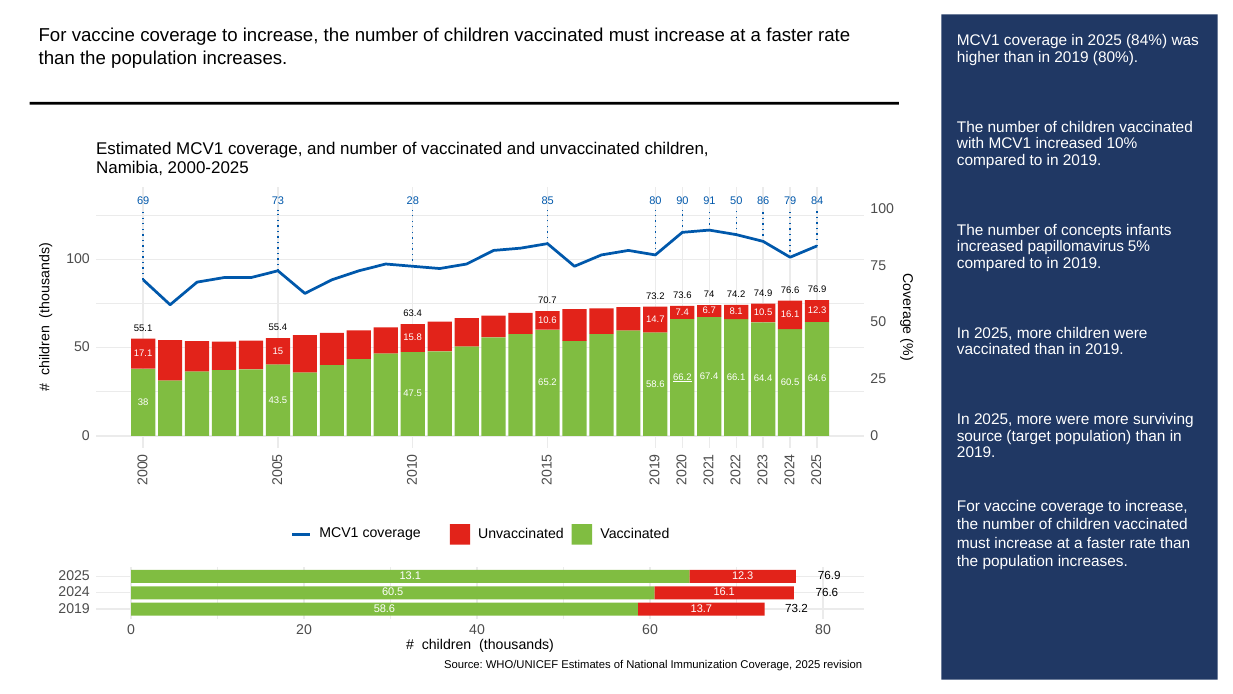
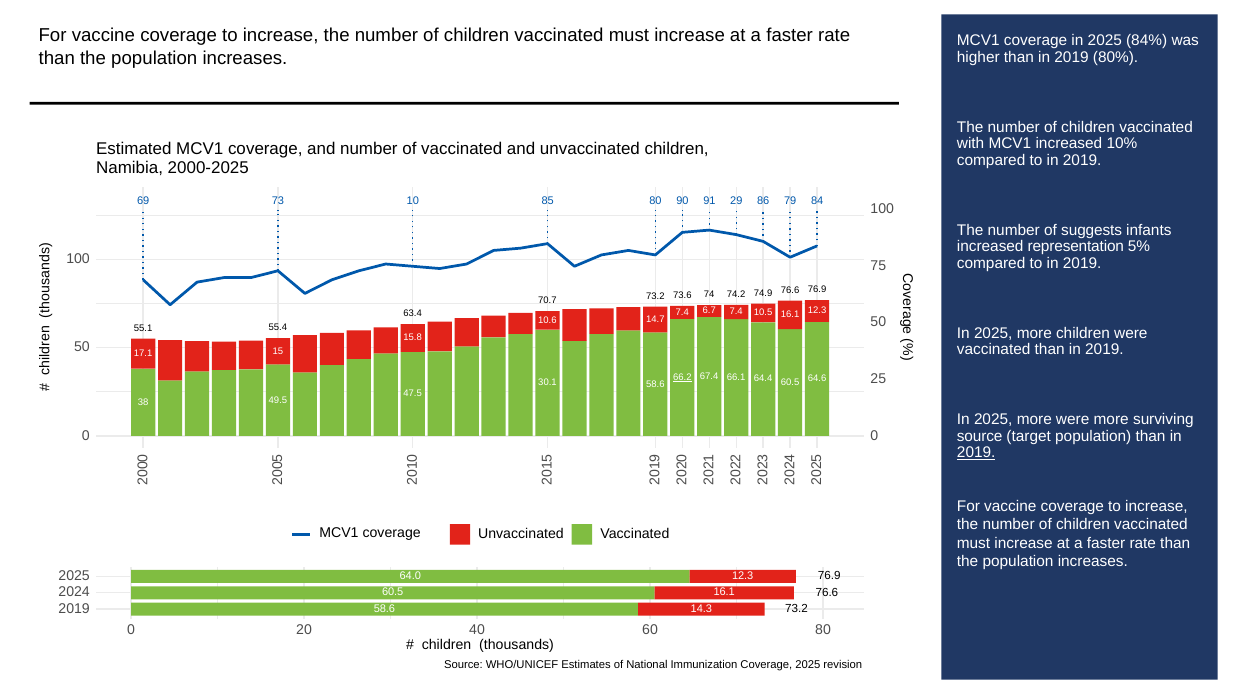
28: 28 -> 10
91 50: 50 -> 29
concepts: concepts -> suggests
papillomavirus: papillomavirus -> representation
8.1 at (736, 311): 8.1 -> 7.4
65.2: 65.2 -> 30.1
43.5: 43.5 -> 49.5
2019 at (976, 452) underline: none -> present
13.1: 13.1 -> 64.0
13.7: 13.7 -> 14.3
